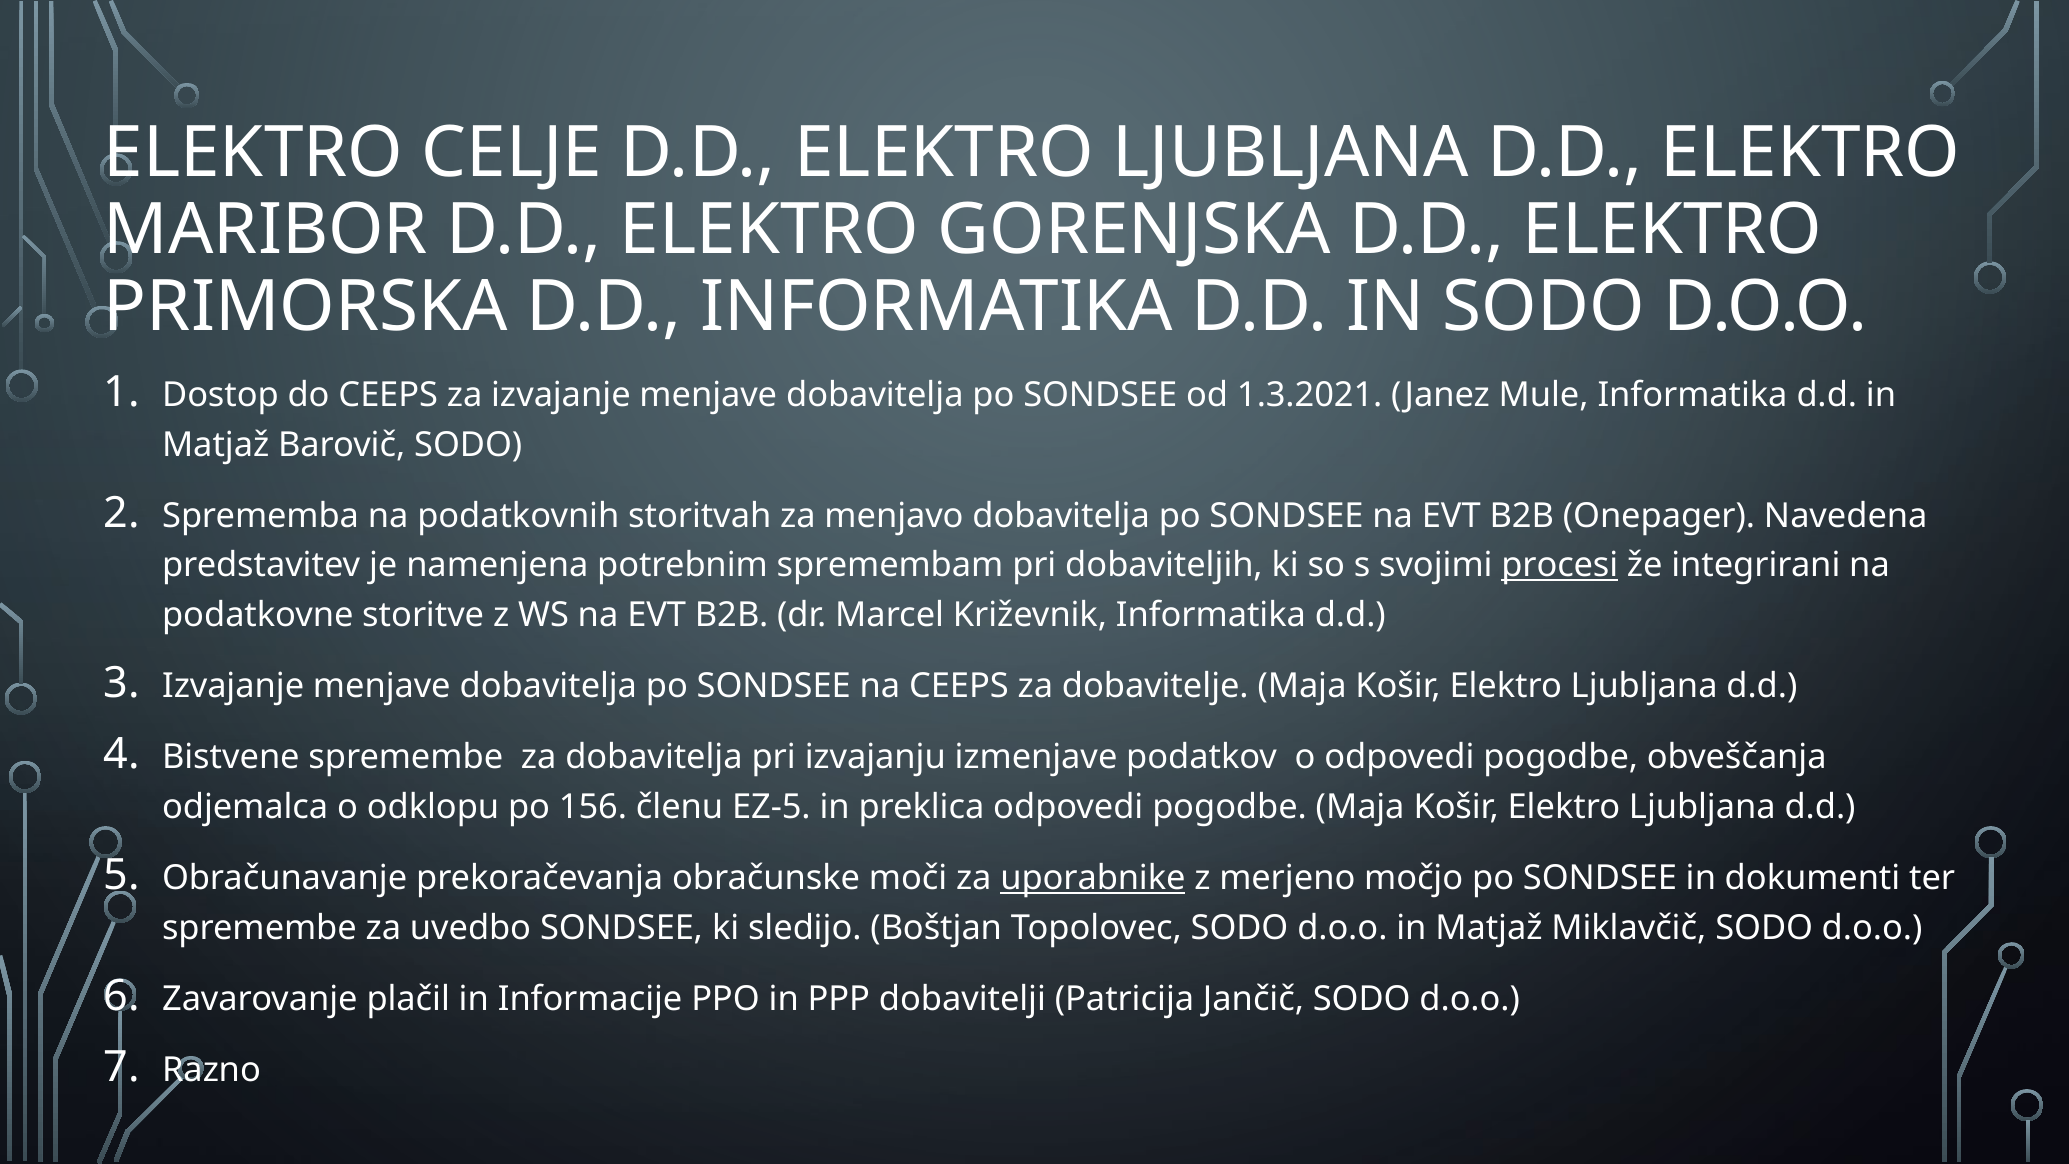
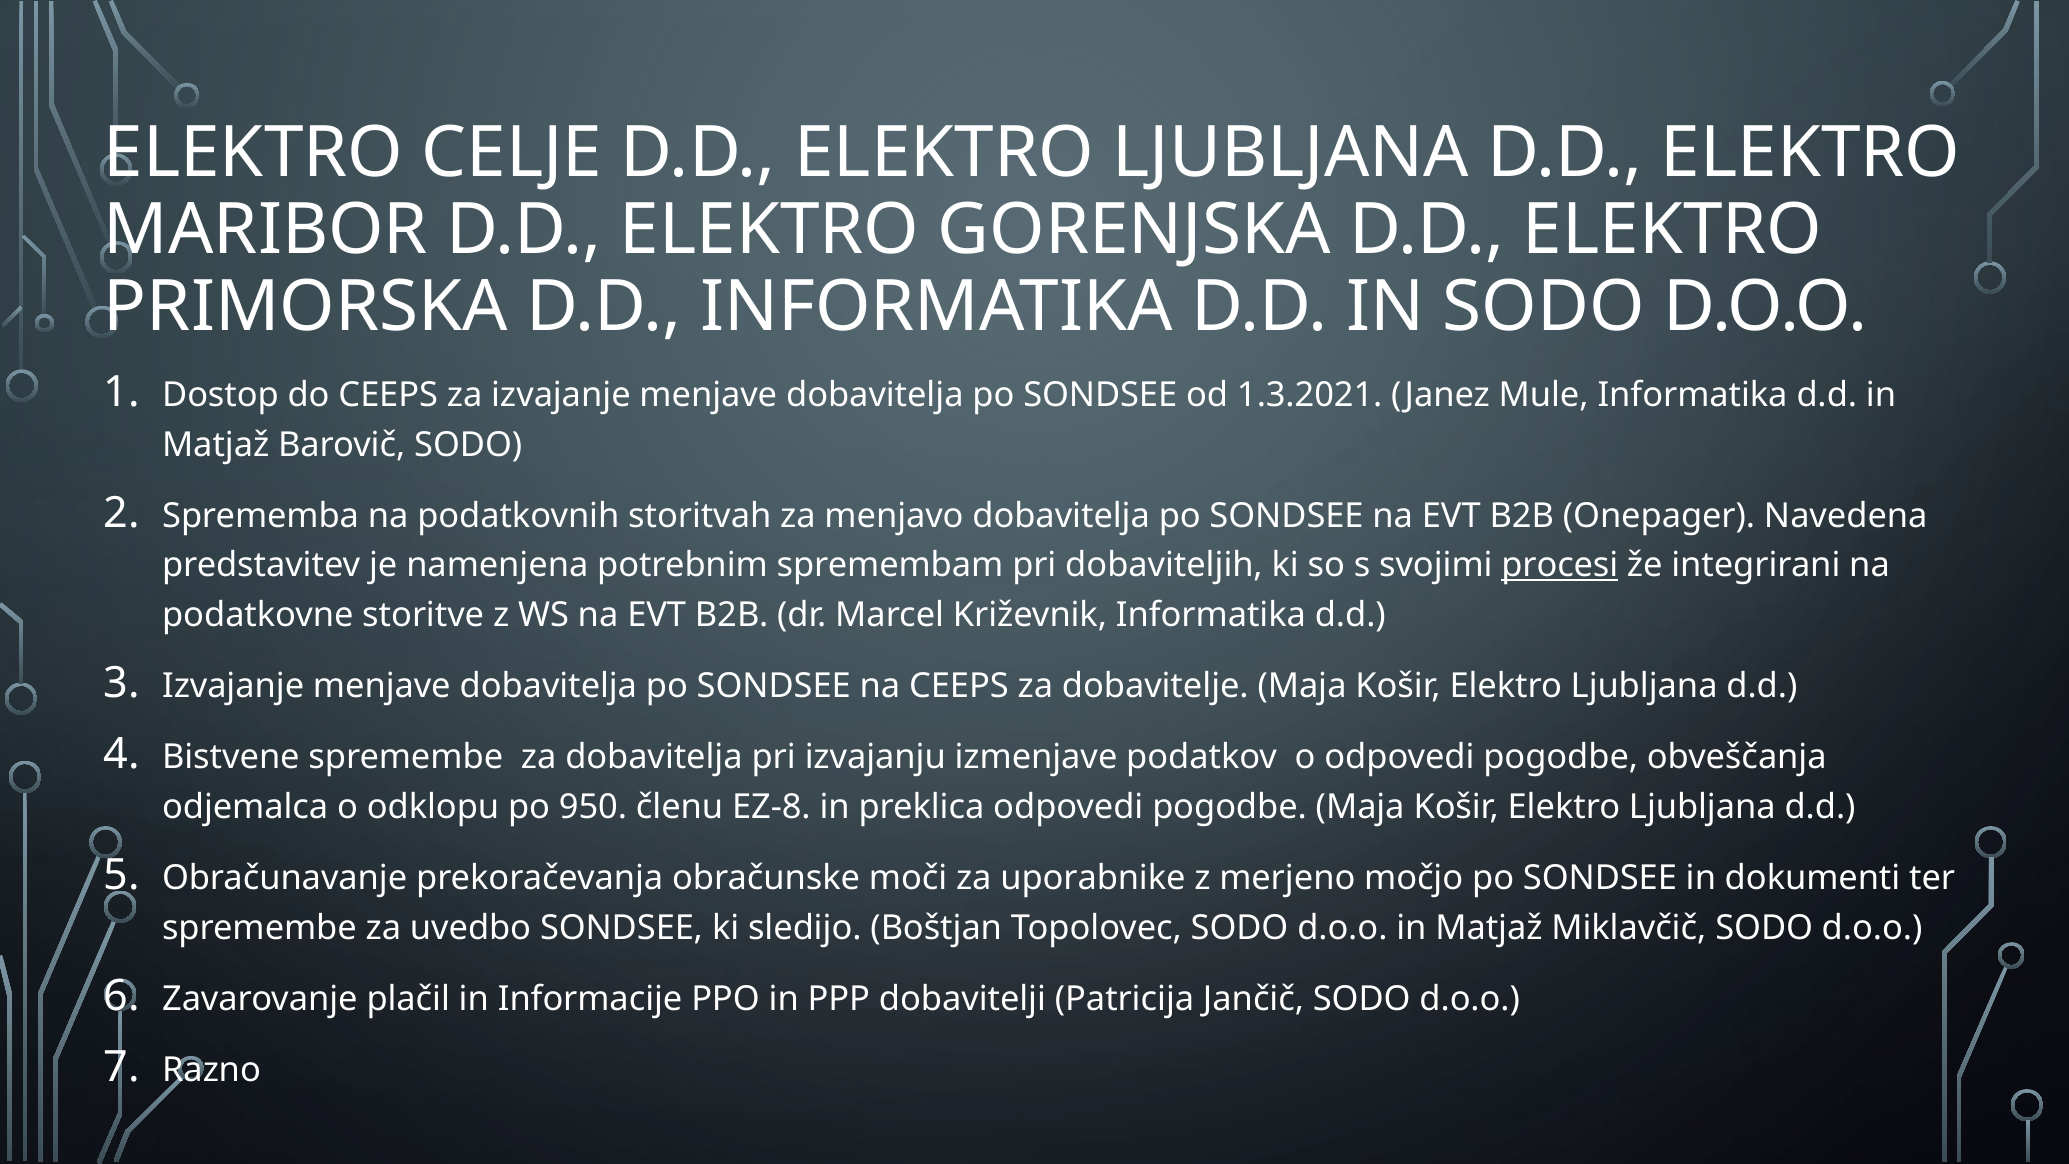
156: 156 -> 950
EZ-5: EZ-5 -> EZ-8
uporabnike underline: present -> none
